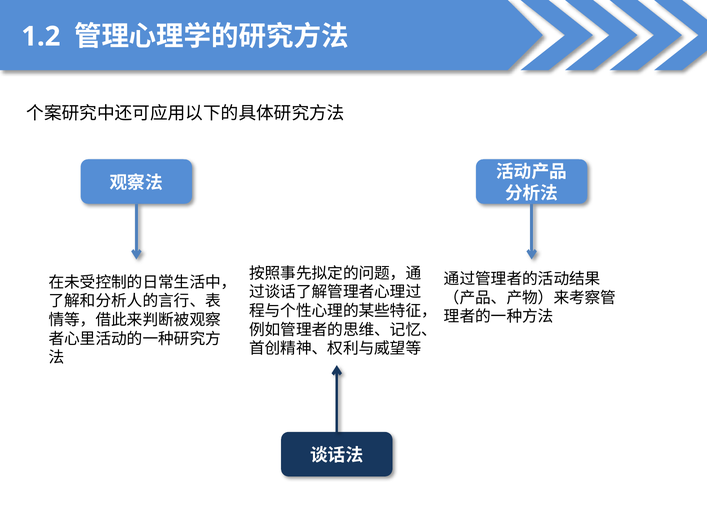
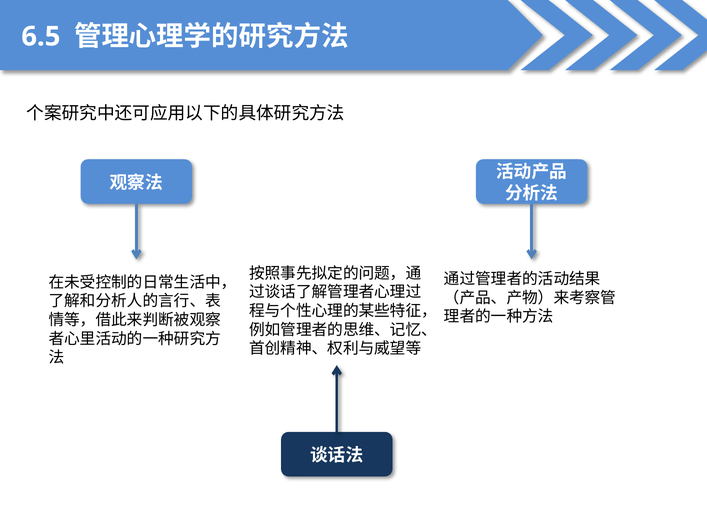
1.2: 1.2 -> 6.5
